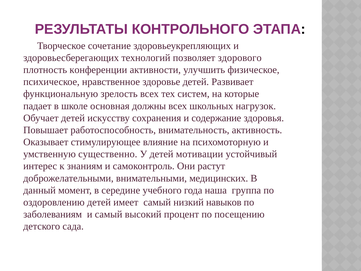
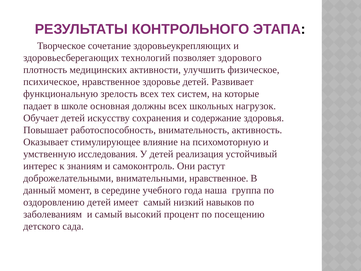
конференции: конференции -> медицинских
существенно: существенно -> исследования
мотивации: мотивации -> реализация
внимательными медицинских: медицинских -> нравственное
